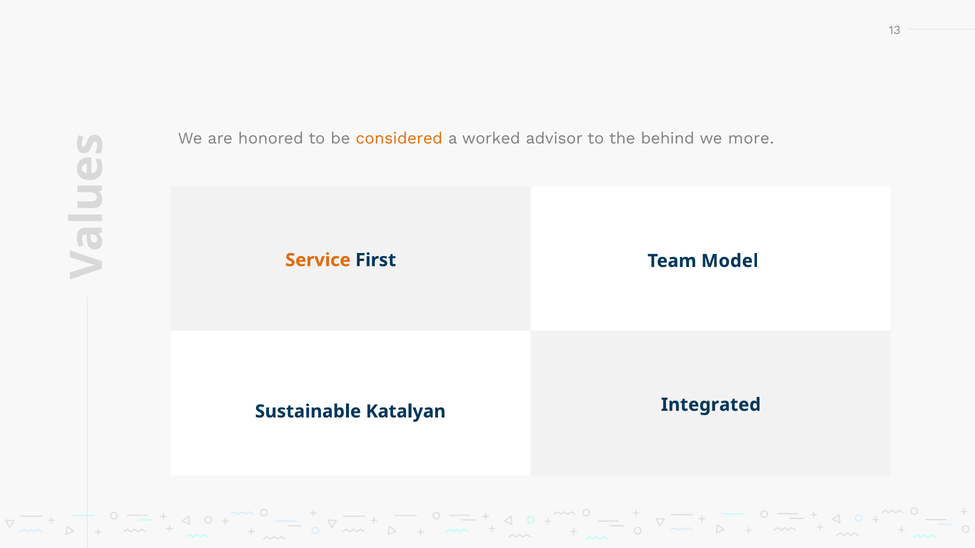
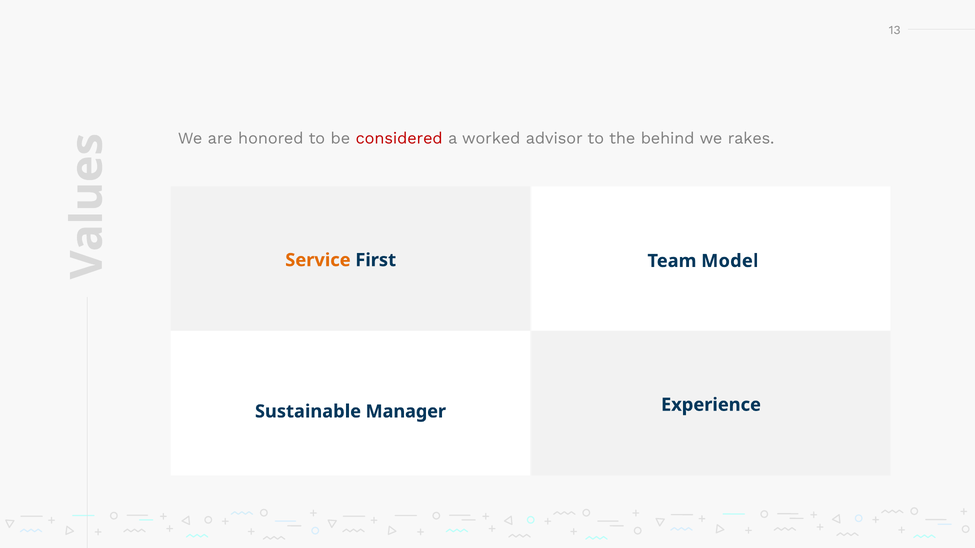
considered colour: orange -> red
more: more -> rakes
Integrated: Integrated -> Experience
Katalyan: Katalyan -> Manager
